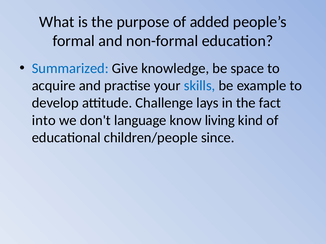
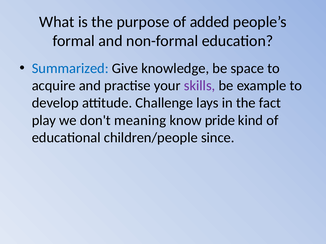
skills colour: blue -> purple
into: into -> play
language: language -> meaning
living: living -> pride
